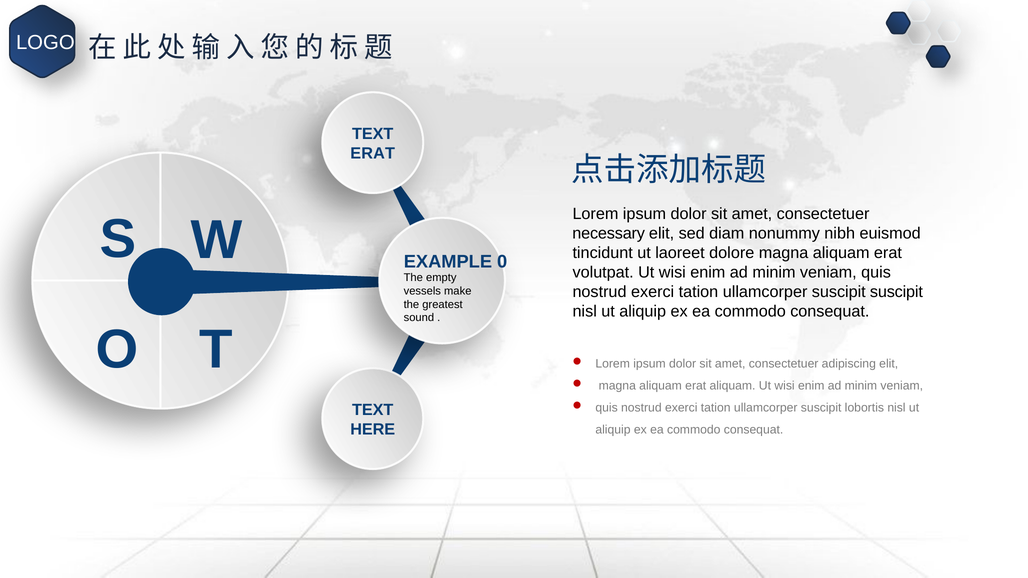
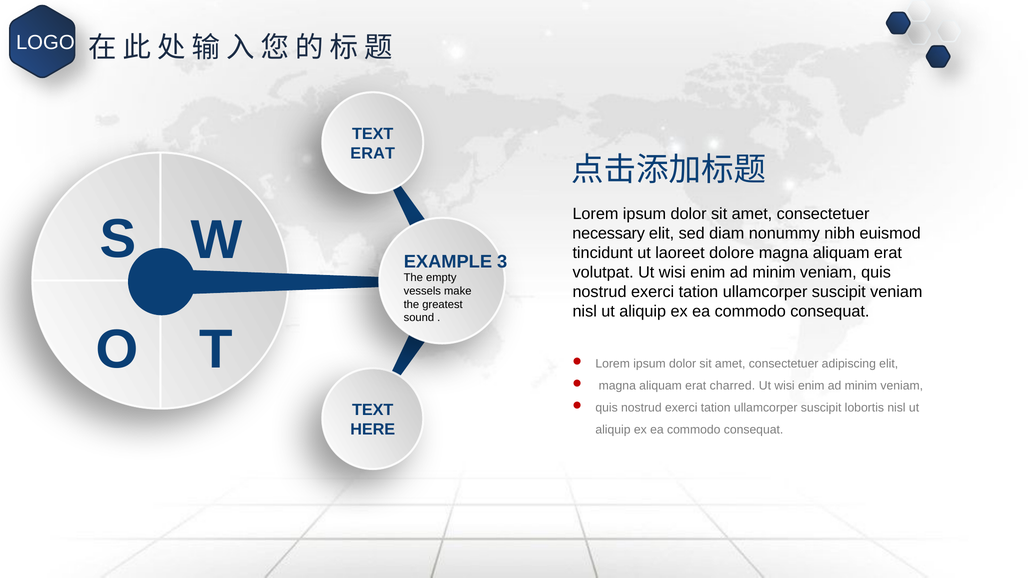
0: 0 -> 3
suscipit suscipit: suscipit -> veniam
erat aliquam: aliquam -> charred
